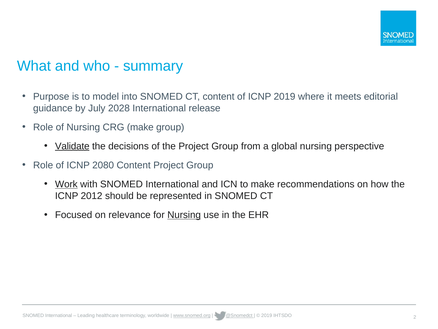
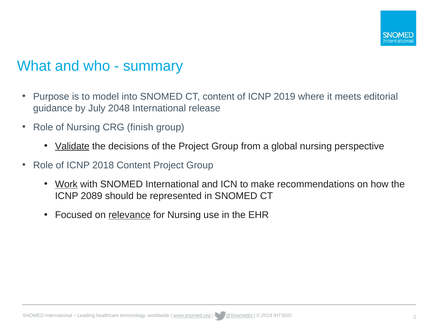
2028: 2028 -> 2048
CRG make: make -> finish
2080: 2080 -> 2018
2012: 2012 -> 2089
relevance underline: none -> present
Nursing at (184, 215) underline: present -> none
